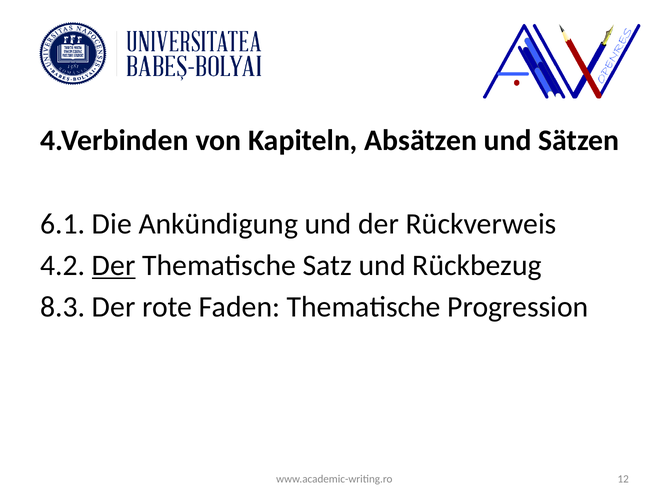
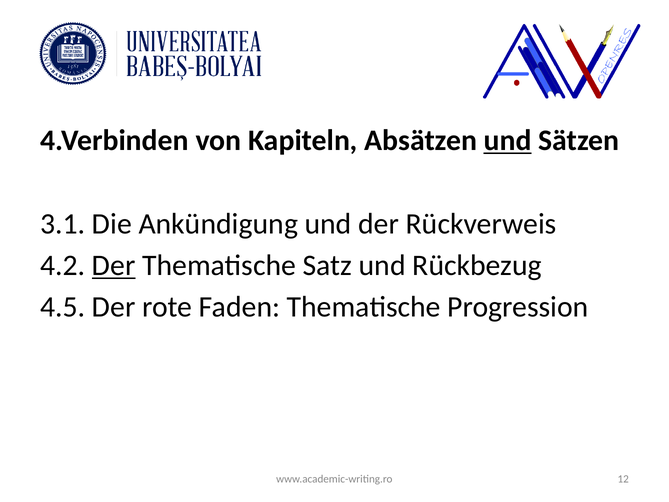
und at (508, 140) underline: none -> present
6.1: 6.1 -> 3.1
8.3: 8.3 -> 4.5
